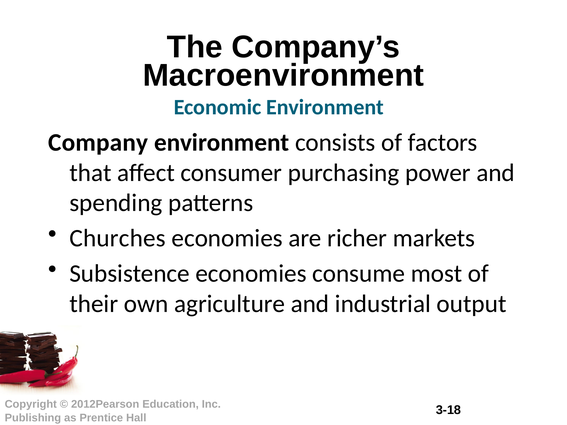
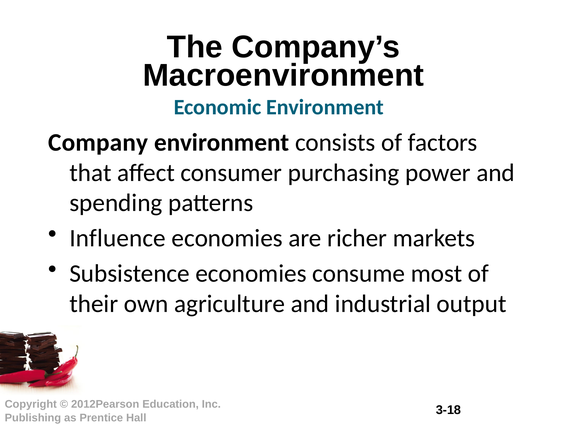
Churches: Churches -> Influence
